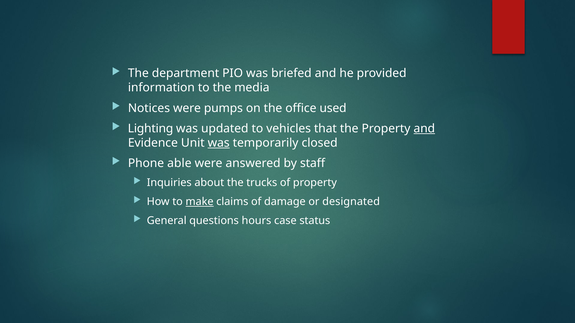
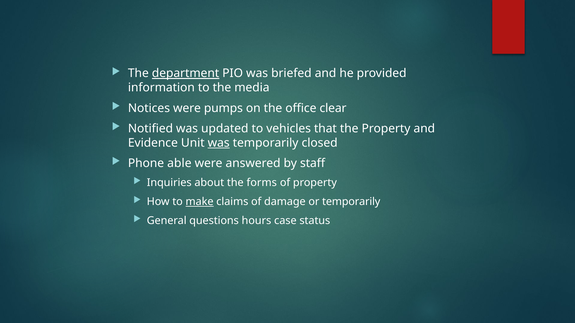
department underline: none -> present
used: used -> clear
Lighting: Lighting -> Notified
and at (424, 129) underline: present -> none
trucks: trucks -> forms
or designated: designated -> temporarily
